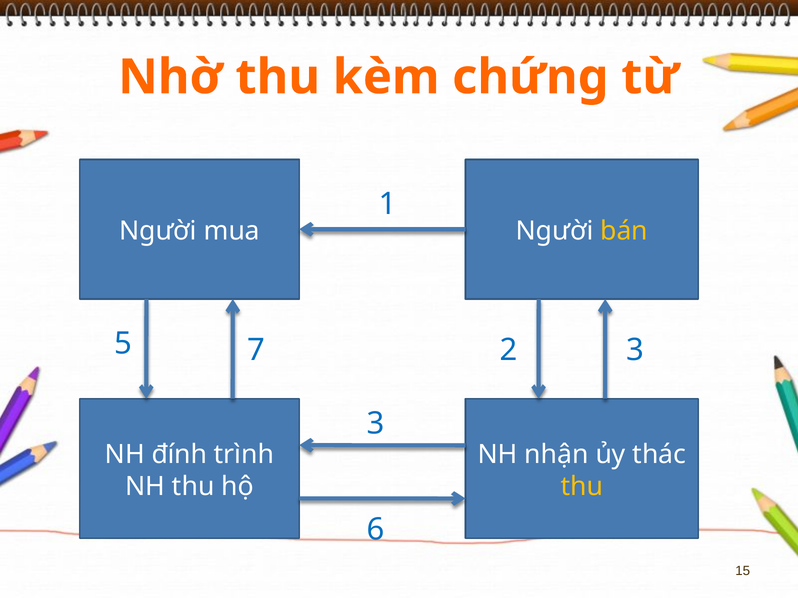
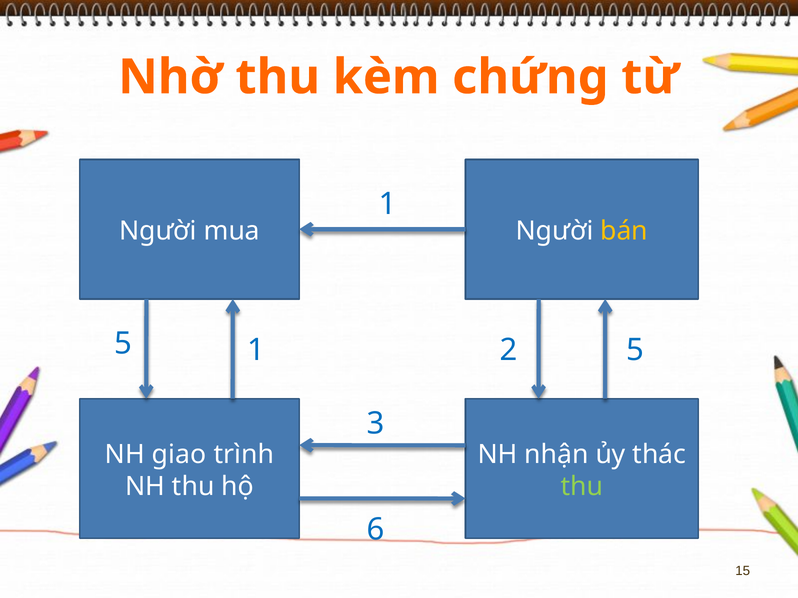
5 7: 7 -> 1
2 3: 3 -> 5
đính: đính -> giao
thu at (582, 487) colour: yellow -> light green
